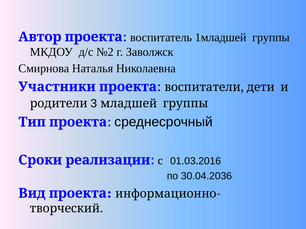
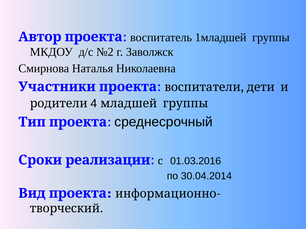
3: 3 -> 4
30.04.2036: 30.04.2036 -> 30.04.2014
